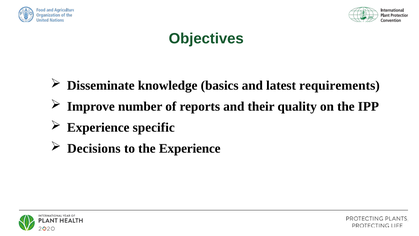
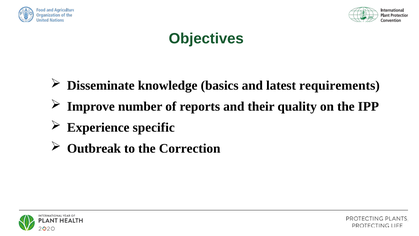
Decisions: Decisions -> Outbreak
the Experience: Experience -> Correction
